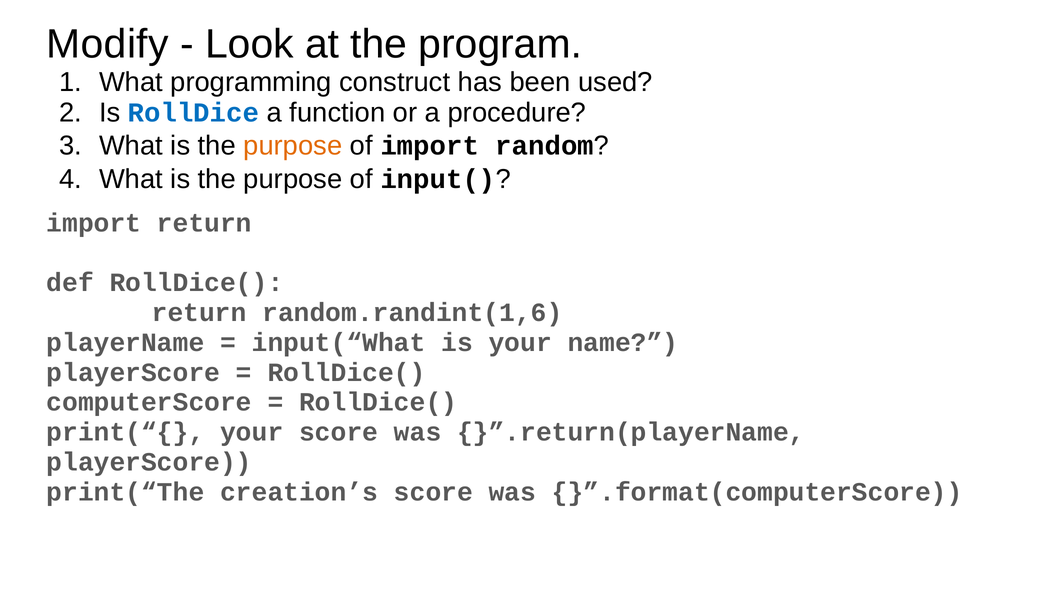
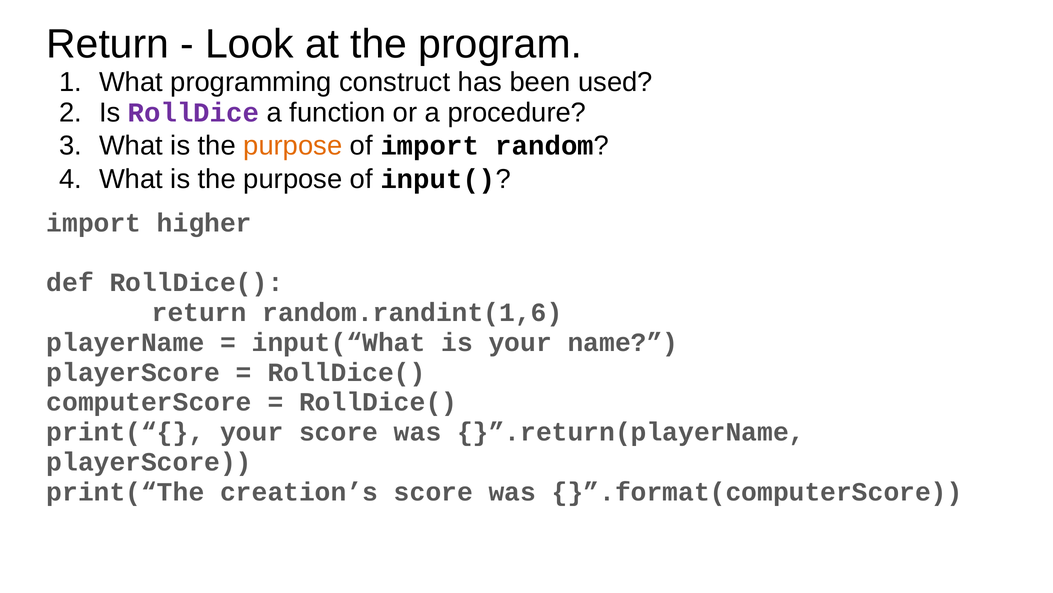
Modify at (108, 44): Modify -> Return
RollDice colour: blue -> purple
import return: return -> higher
